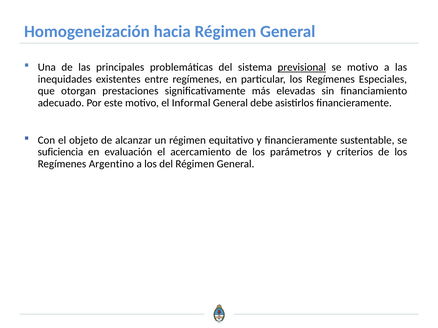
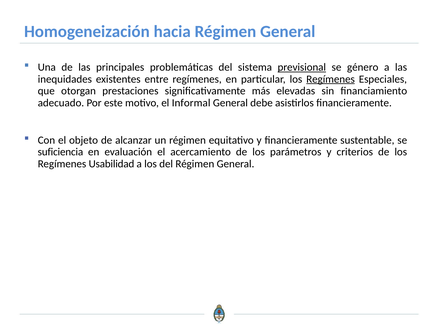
se motivo: motivo -> género
Regímenes at (331, 79) underline: none -> present
Argentino: Argentino -> Usabilidad
